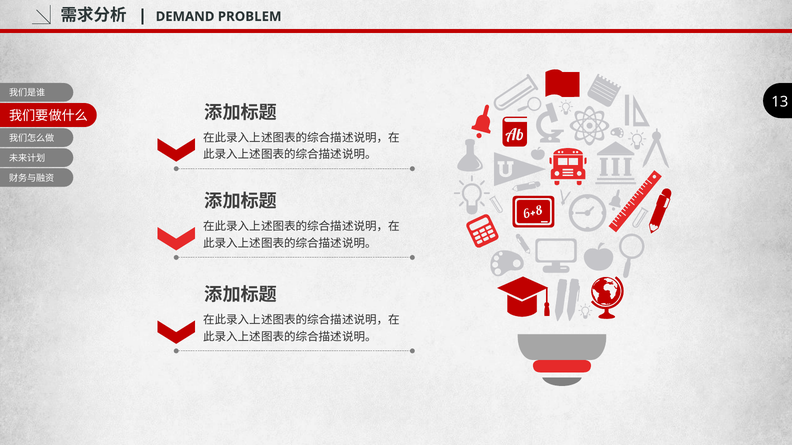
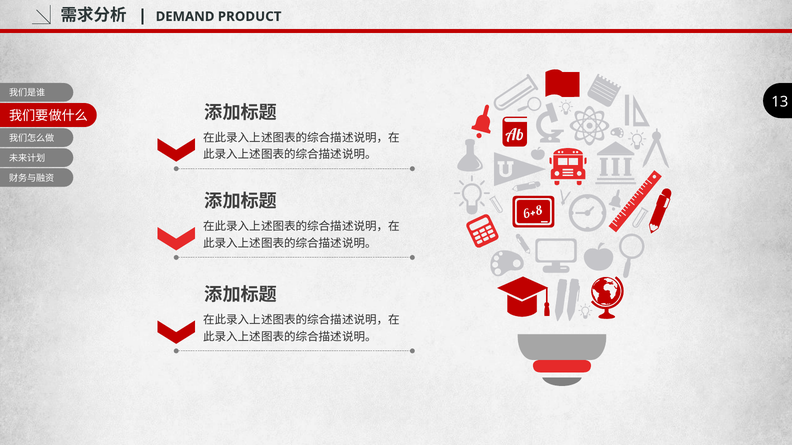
PROBLEM: PROBLEM -> PRODUCT
